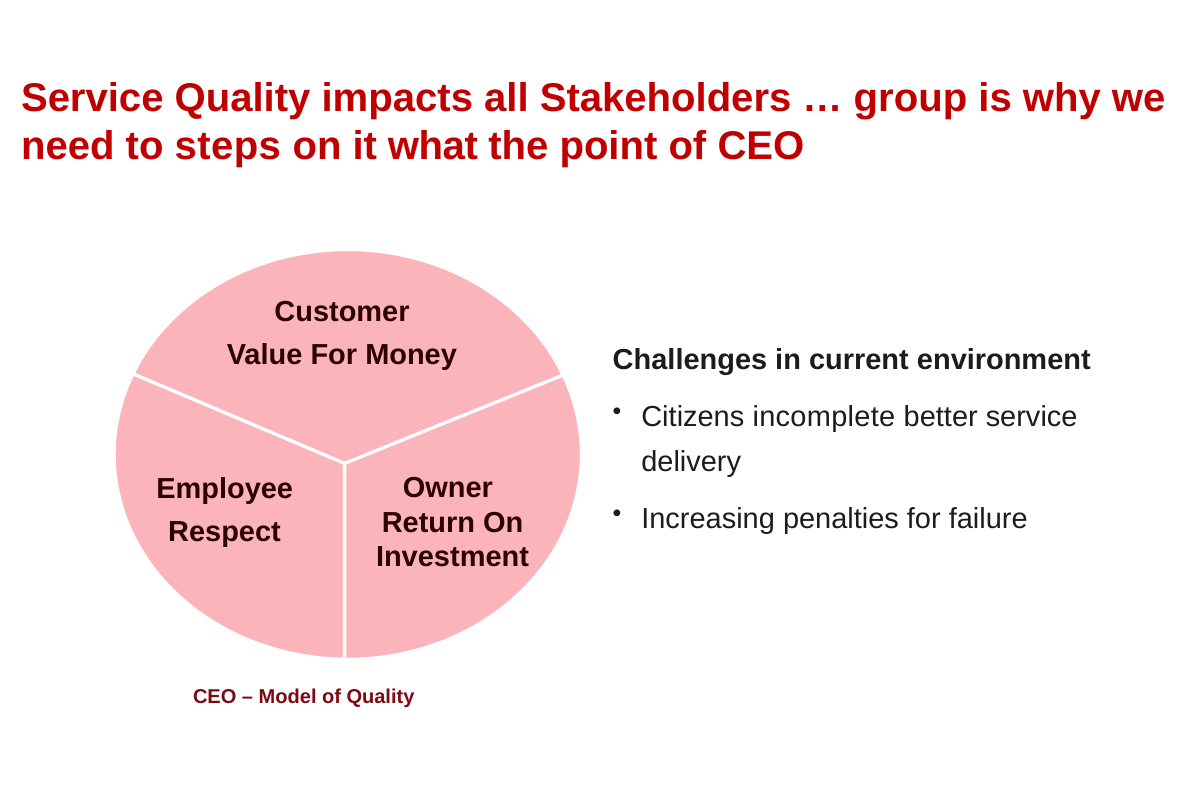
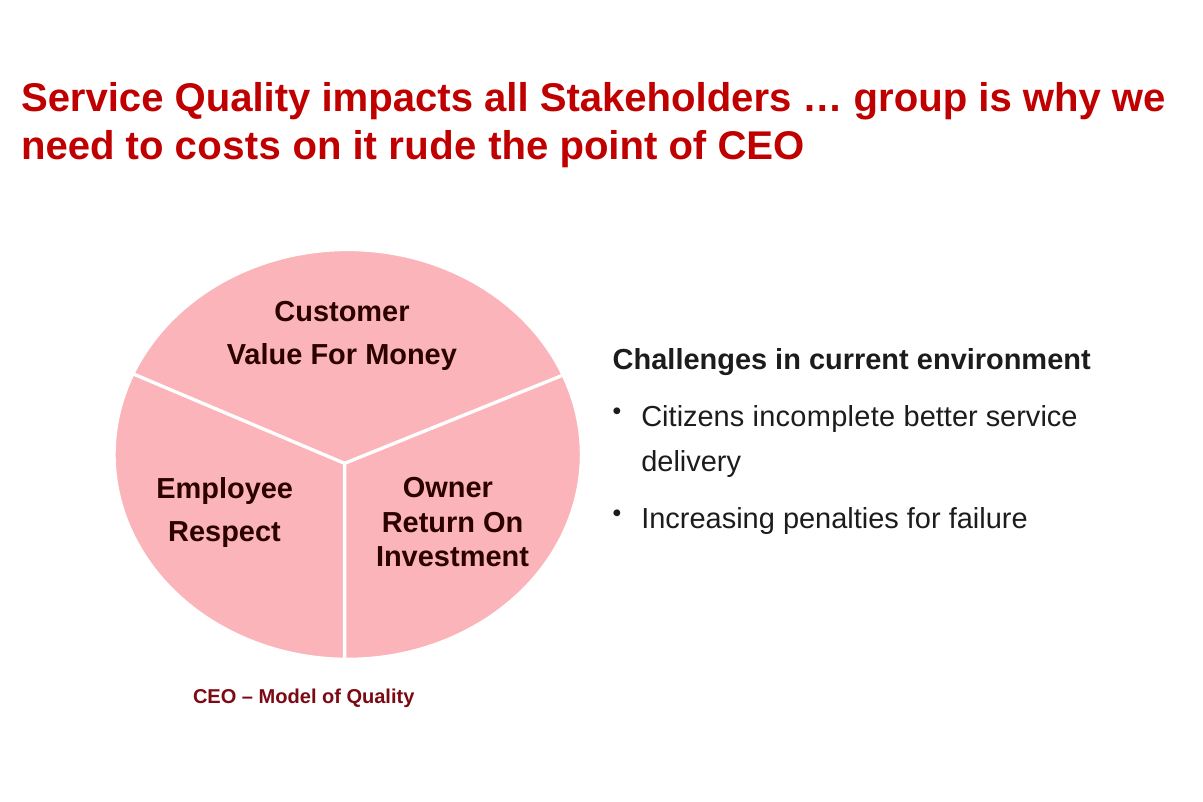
steps: steps -> costs
what: what -> rude
